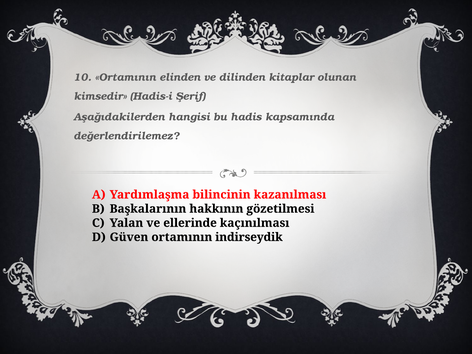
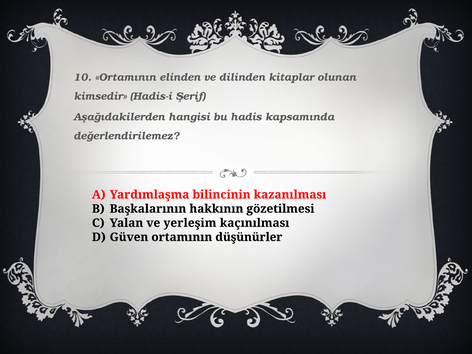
ellerinde: ellerinde -> yerleşim
indirseydik: indirseydik -> düşünürler
